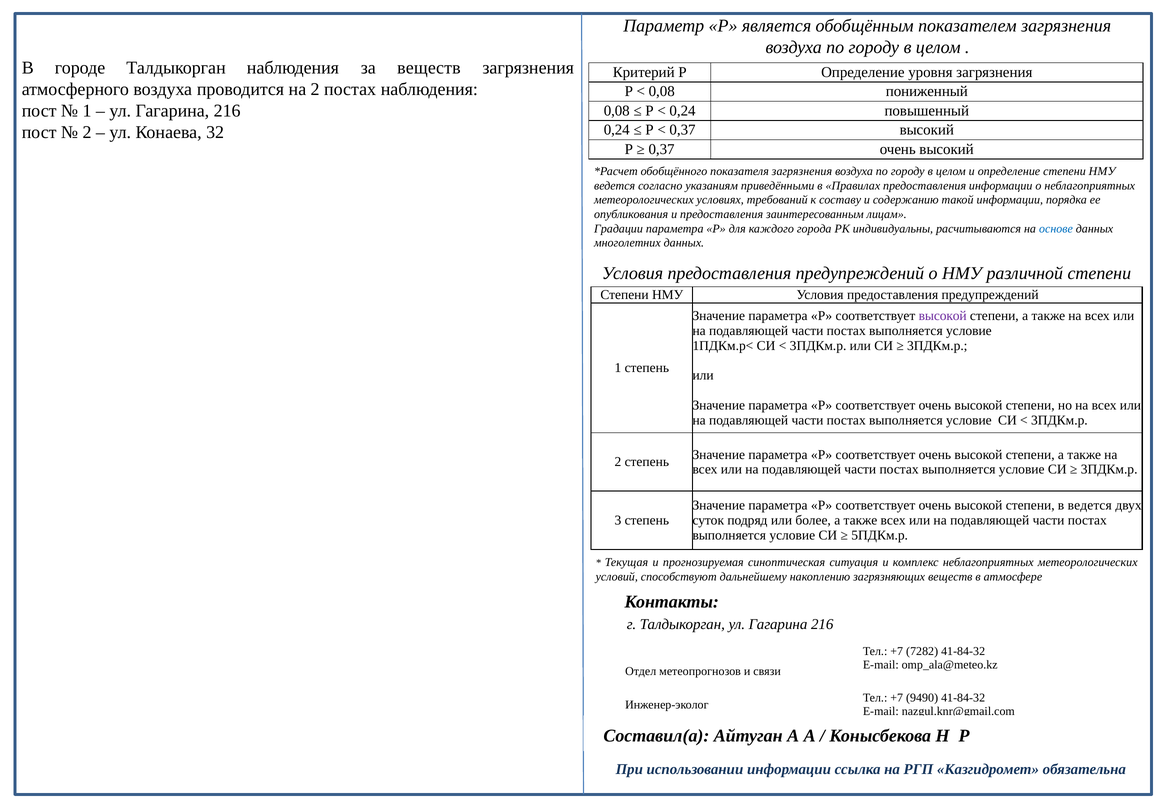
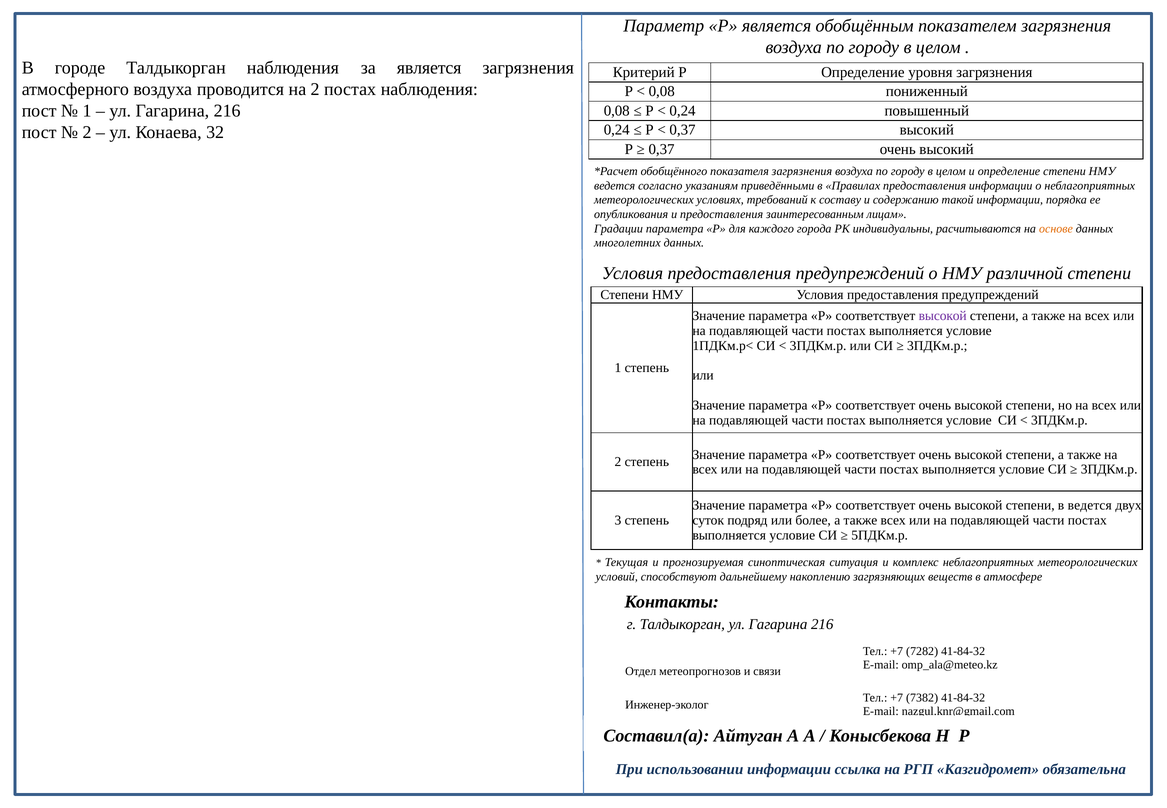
за веществ: веществ -> является
основе colour: blue -> orange
9490: 9490 -> 7382
